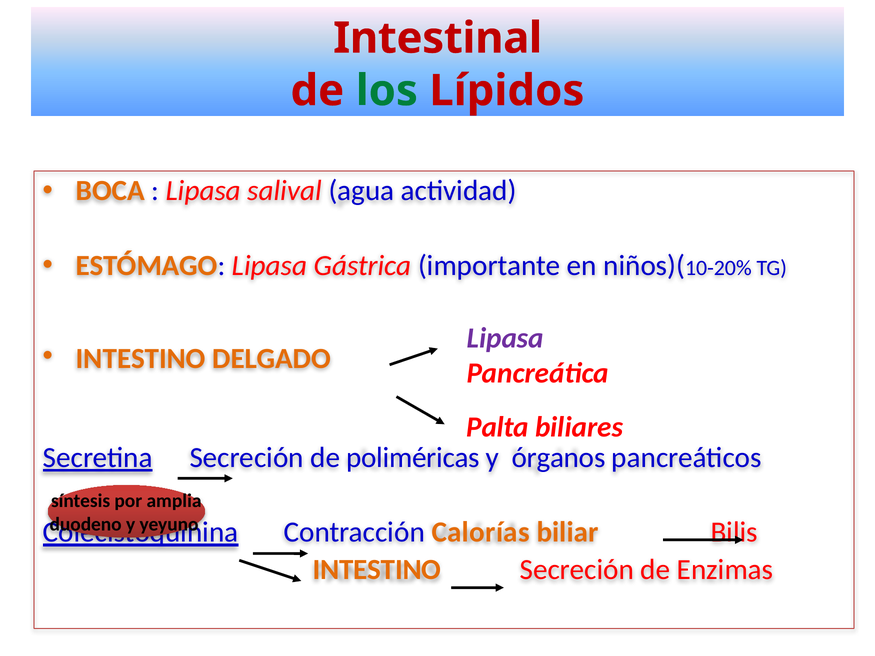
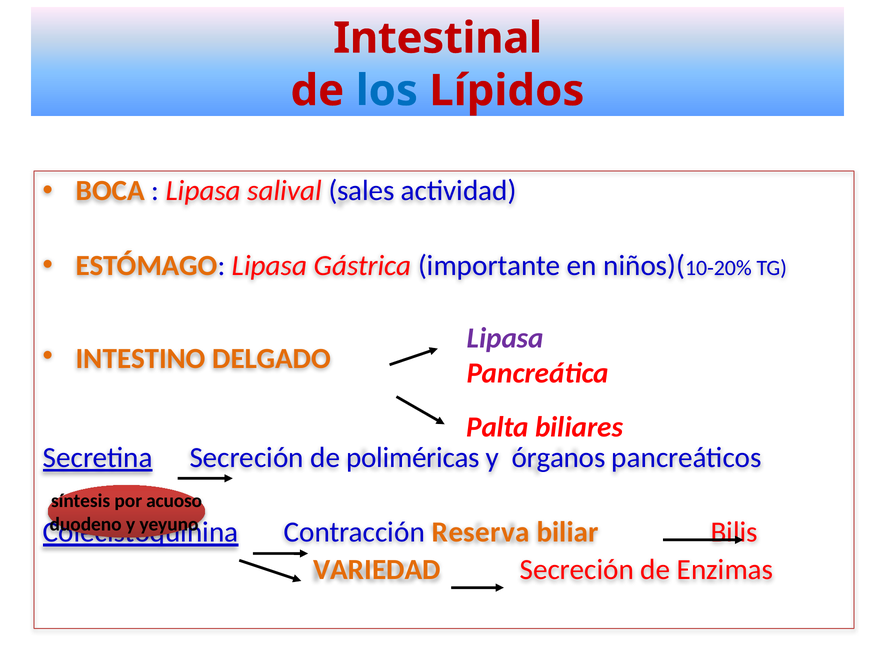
los colour: green -> blue
agua: agua -> sales
amplia: amplia -> acuoso
Calorías: Calorías -> Reserva
INTESTINO at (377, 570): INTESTINO -> VARIEDAD
